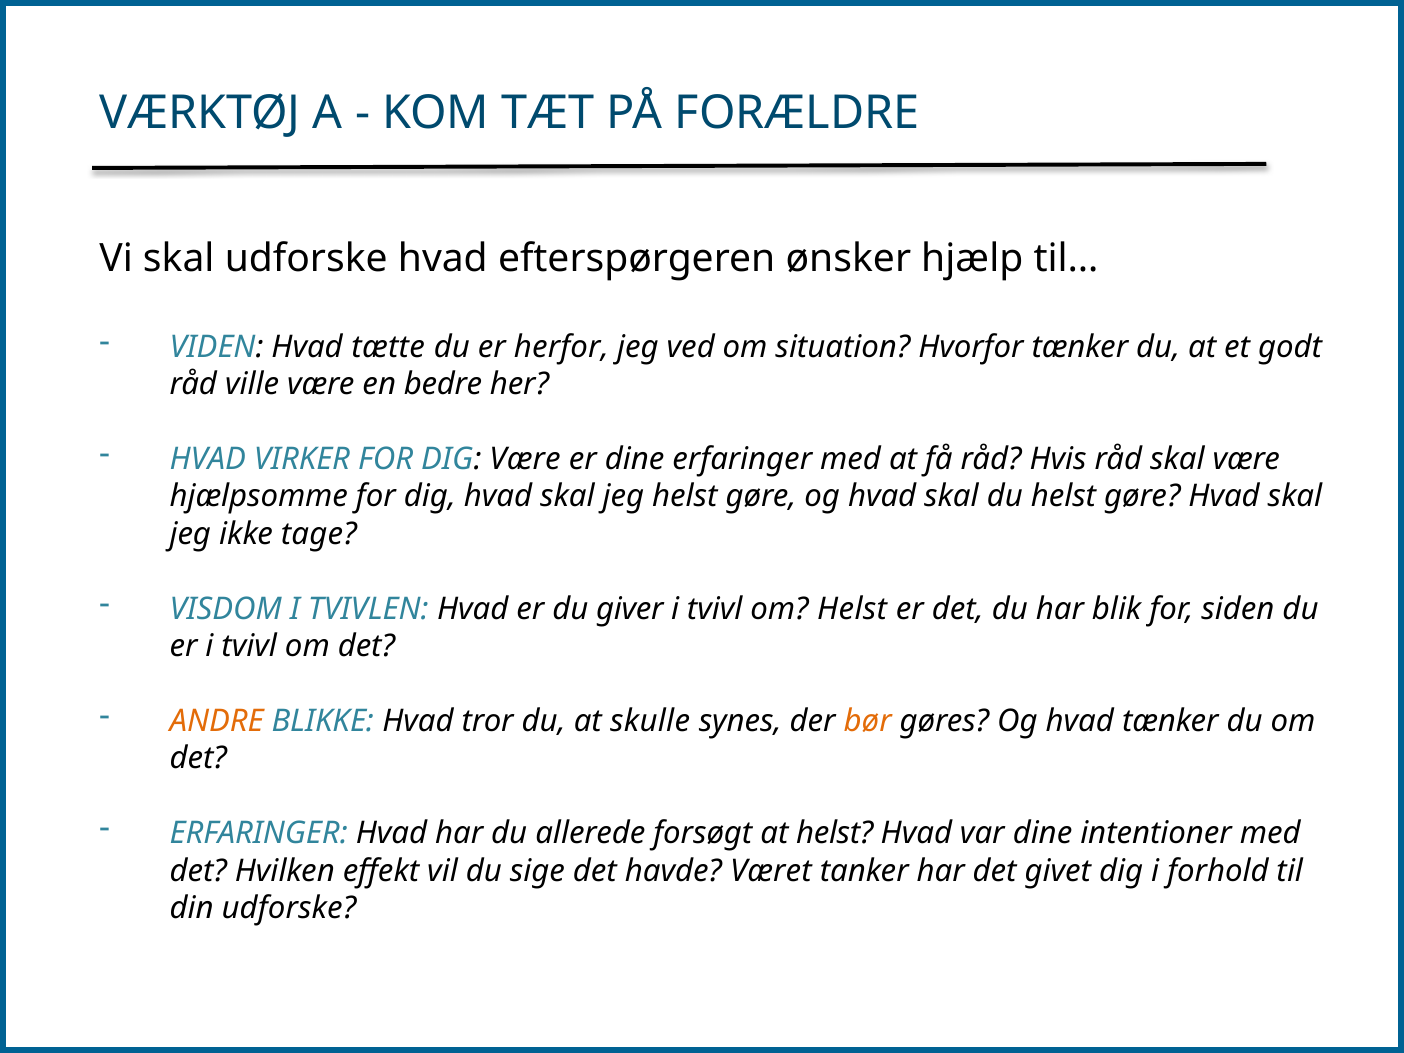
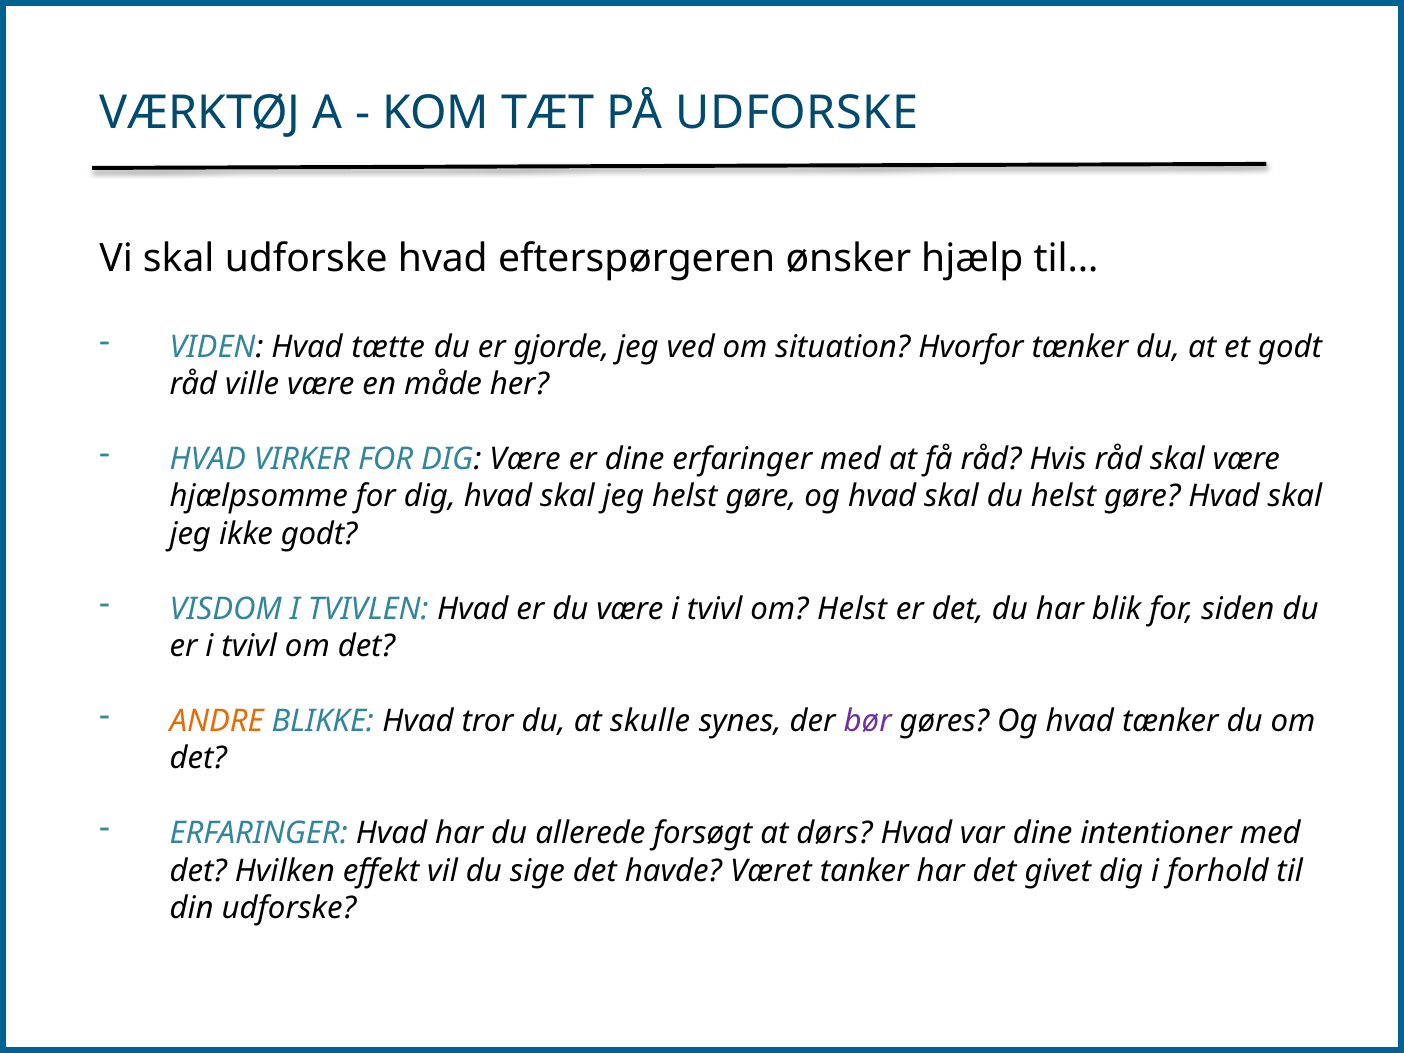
PÅ FORÆLDRE: FORÆLDRE -> UDFORSKE
herfor: herfor -> gjorde
bedre: bedre -> måde
ikke tage: tage -> godt
du giver: giver -> være
bør colour: orange -> purple
at helst: helst -> dørs
